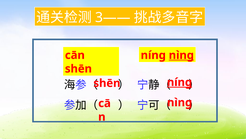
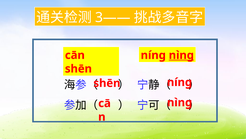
níng at (179, 82) underline: present -> none
